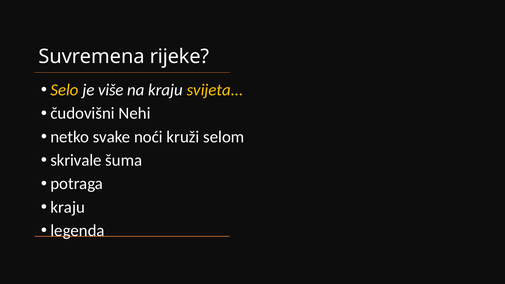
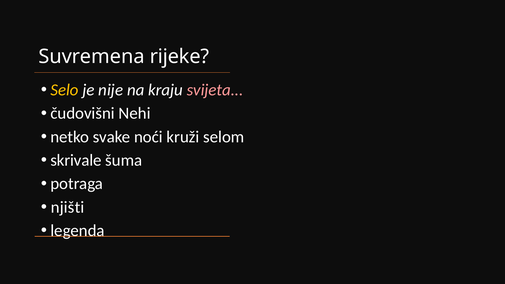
više: više -> nije
svijeta colour: yellow -> pink
kraju at (68, 207): kraju -> njišti
